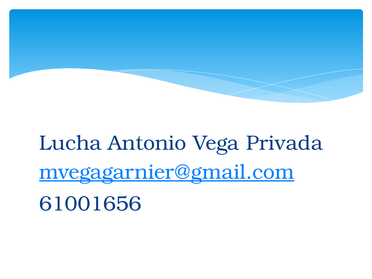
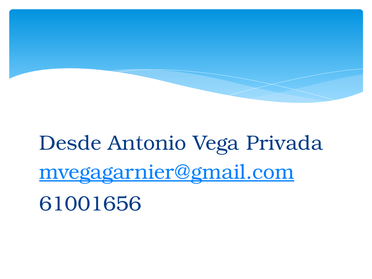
Lucha: Lucha -> Desde
